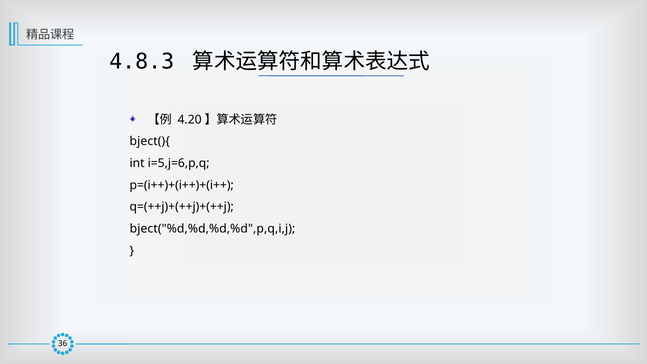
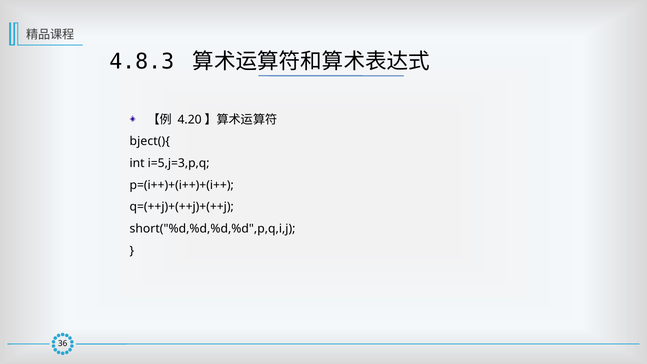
i=5,j=6,p,q: i=5,j=6,p,q -> i=5,j=3,p,q
bject("%d,%d,%d,%d",p,q,i,j: bject("%d,%d,%d,%d",p,q,i,j -> short("%d,%d,%d,%d",p,q,i,j
